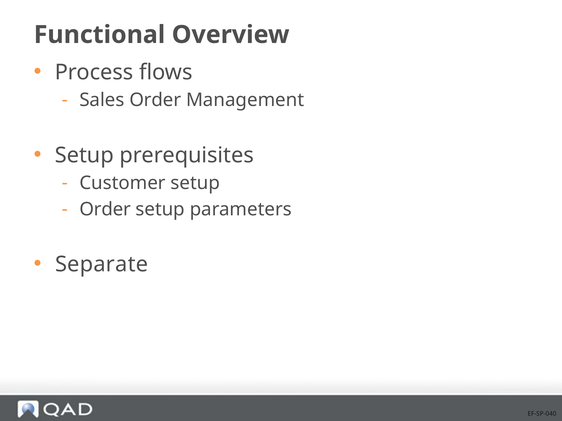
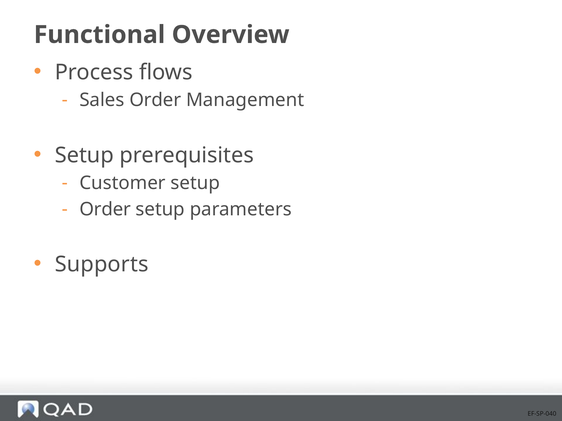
Separate: Separate -> Supports
